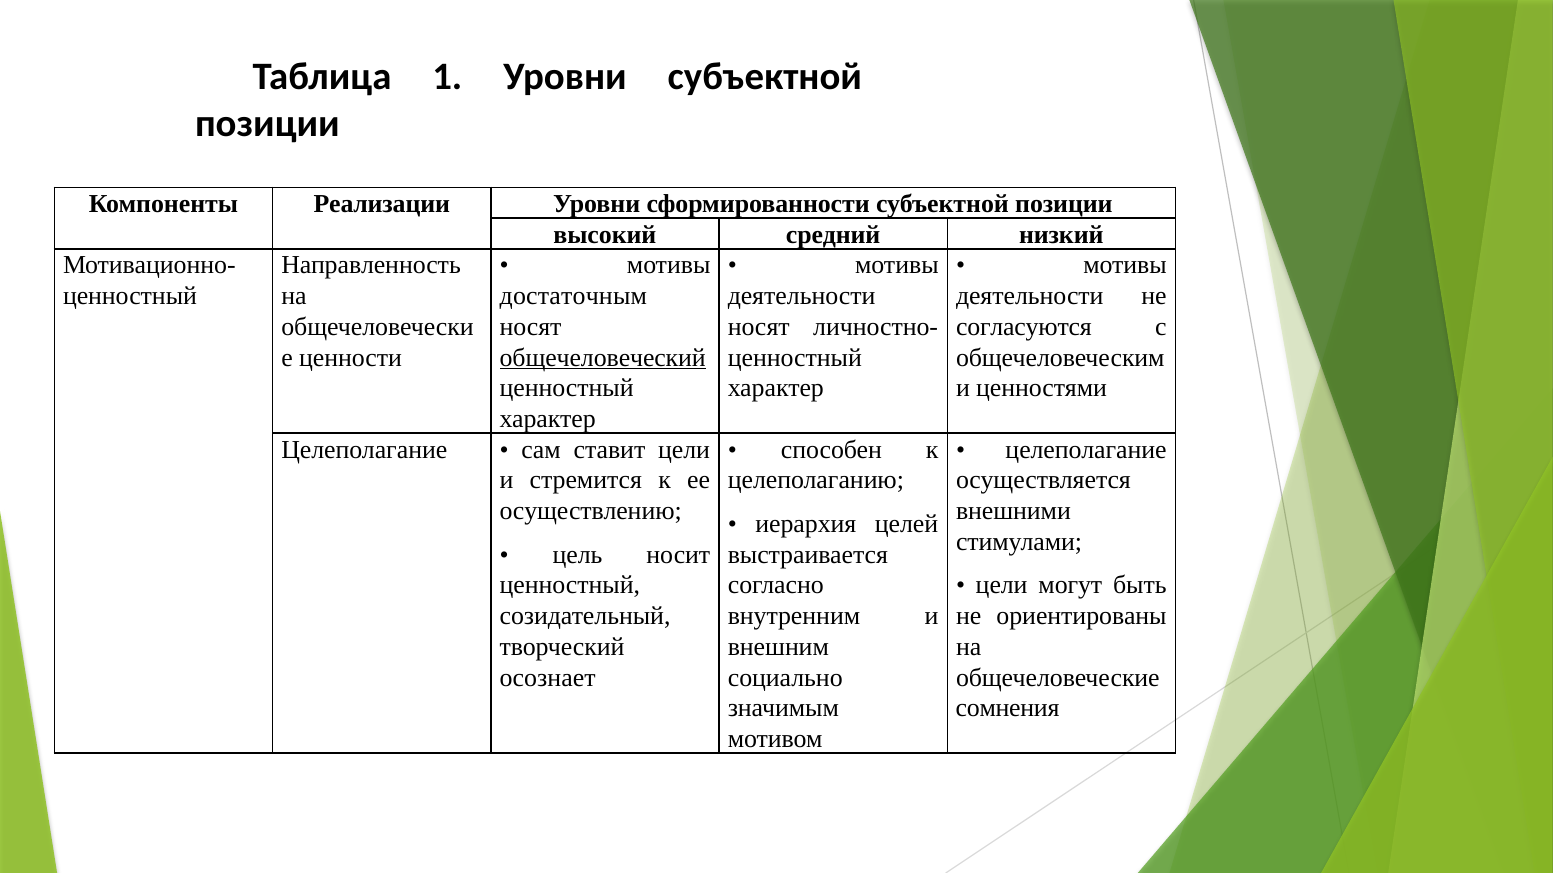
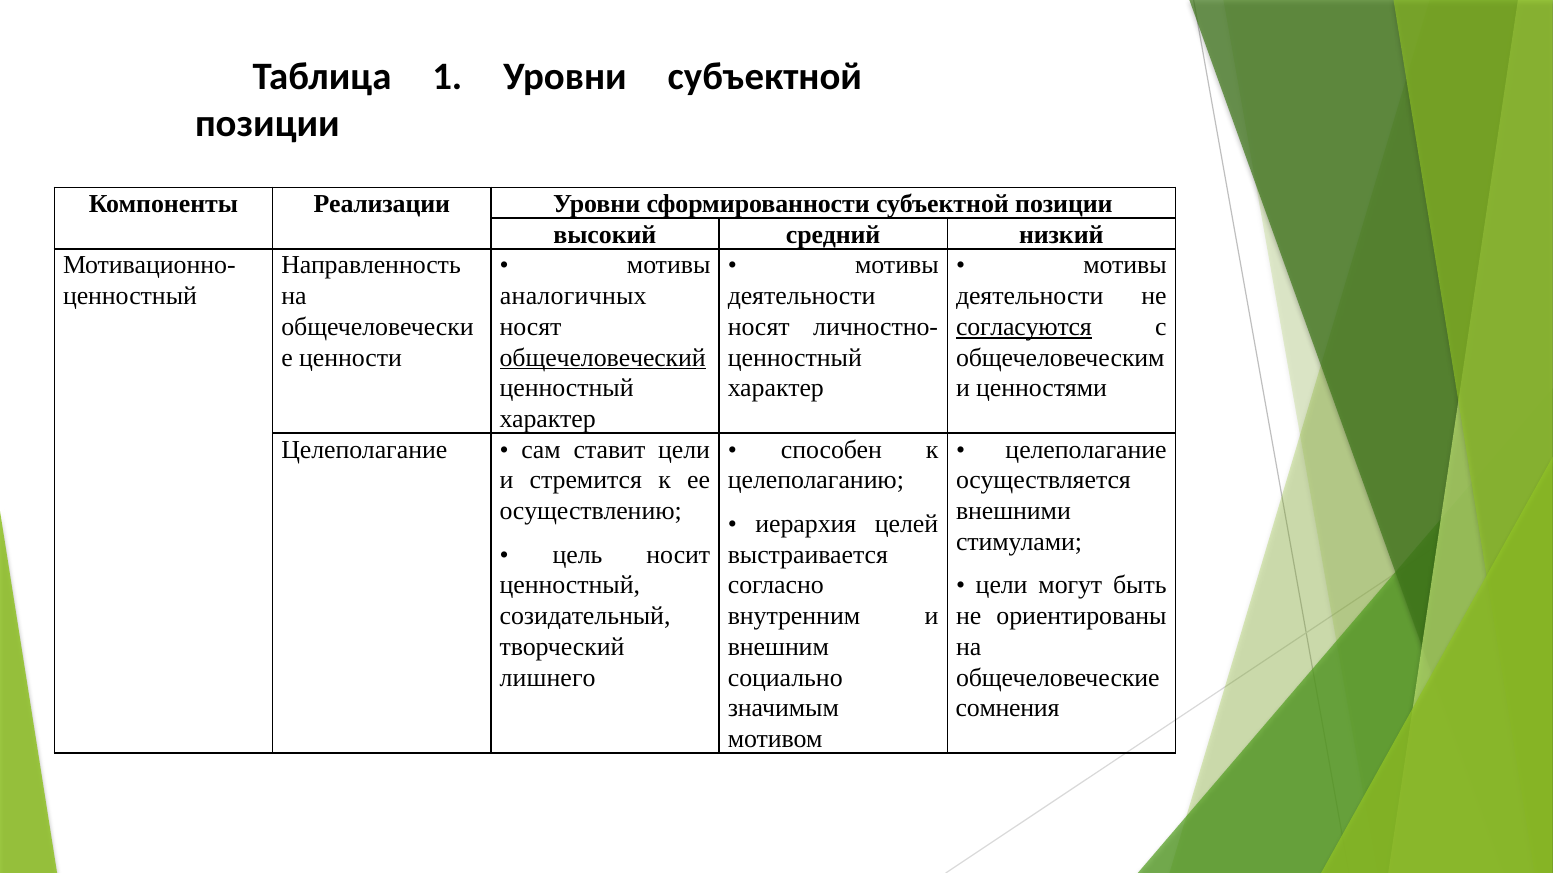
достаточным: достаточным -> аналогичных
согласуются underline: none -> present
осознает: осознает -> лишнего
